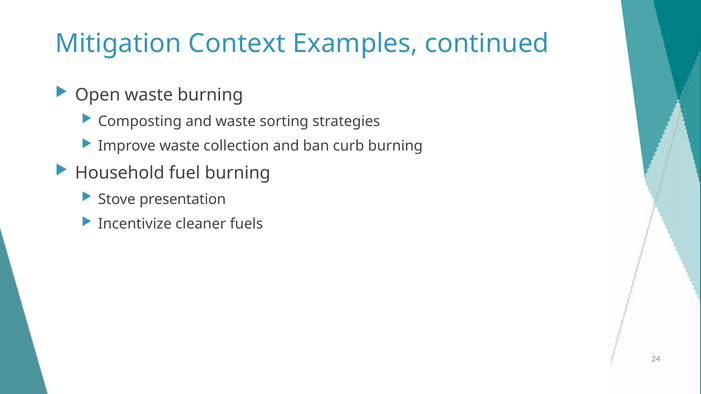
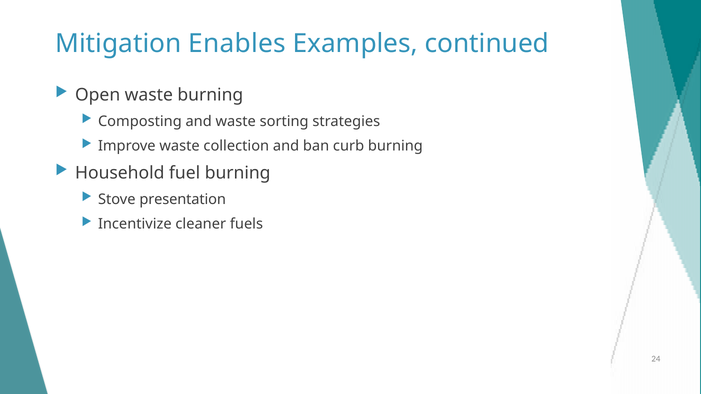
Context: Context -> Enables
